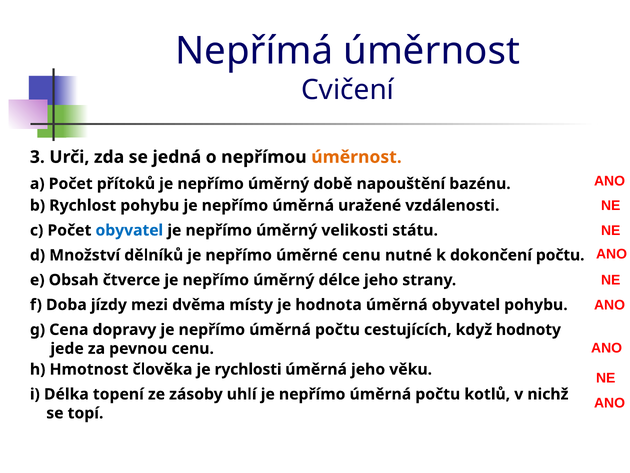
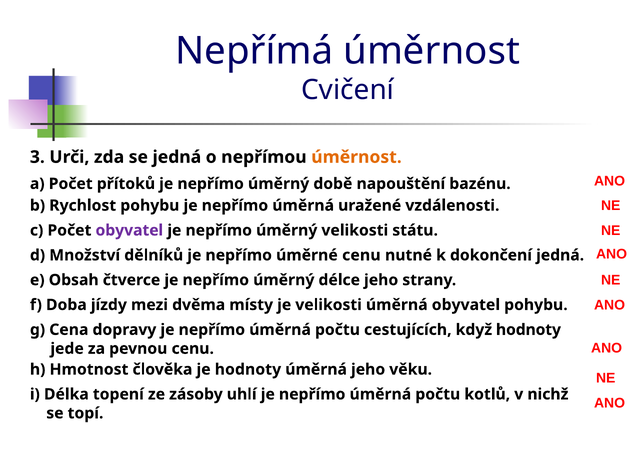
obyvatel at (129, 230) colour: blue -> purple
dokončení počtu: počtu -> jedná
je hodnota: hodnota -> velikosti
je rychlosti: rychlosti -> hodnoty
